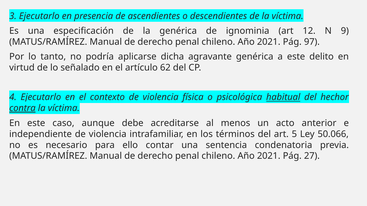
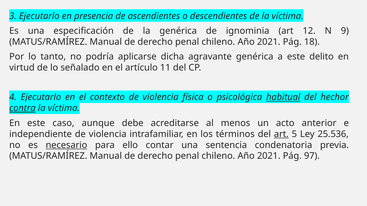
97: 97 -> 18
62: 62 -> 11
art at (281, 134) underline: none -> present
50.066: 50.066 -> 25.536
necesario underline: none -> present
27: 27 -> 97
